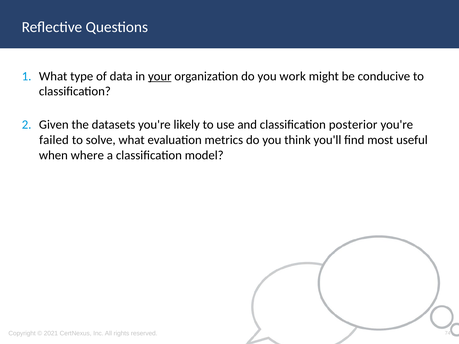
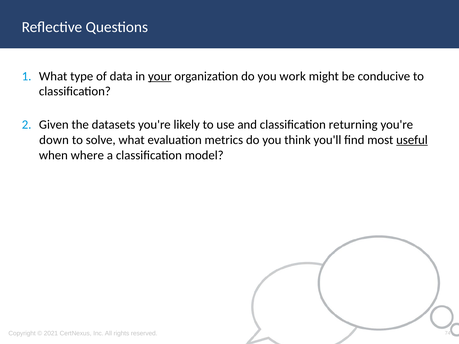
posterior: posterior -> returning
failed: failed -> down
useful underline: none -> present
